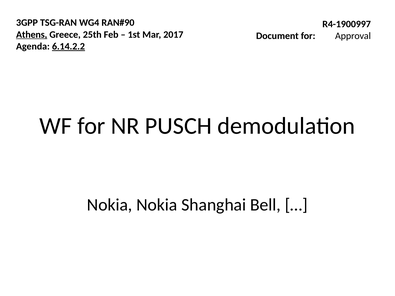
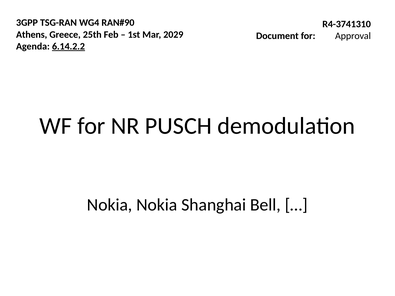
R4-1900997: R4-1900997 -> R4-3741310
Athens underline: present -> none
2017: 2017 -> 2029
